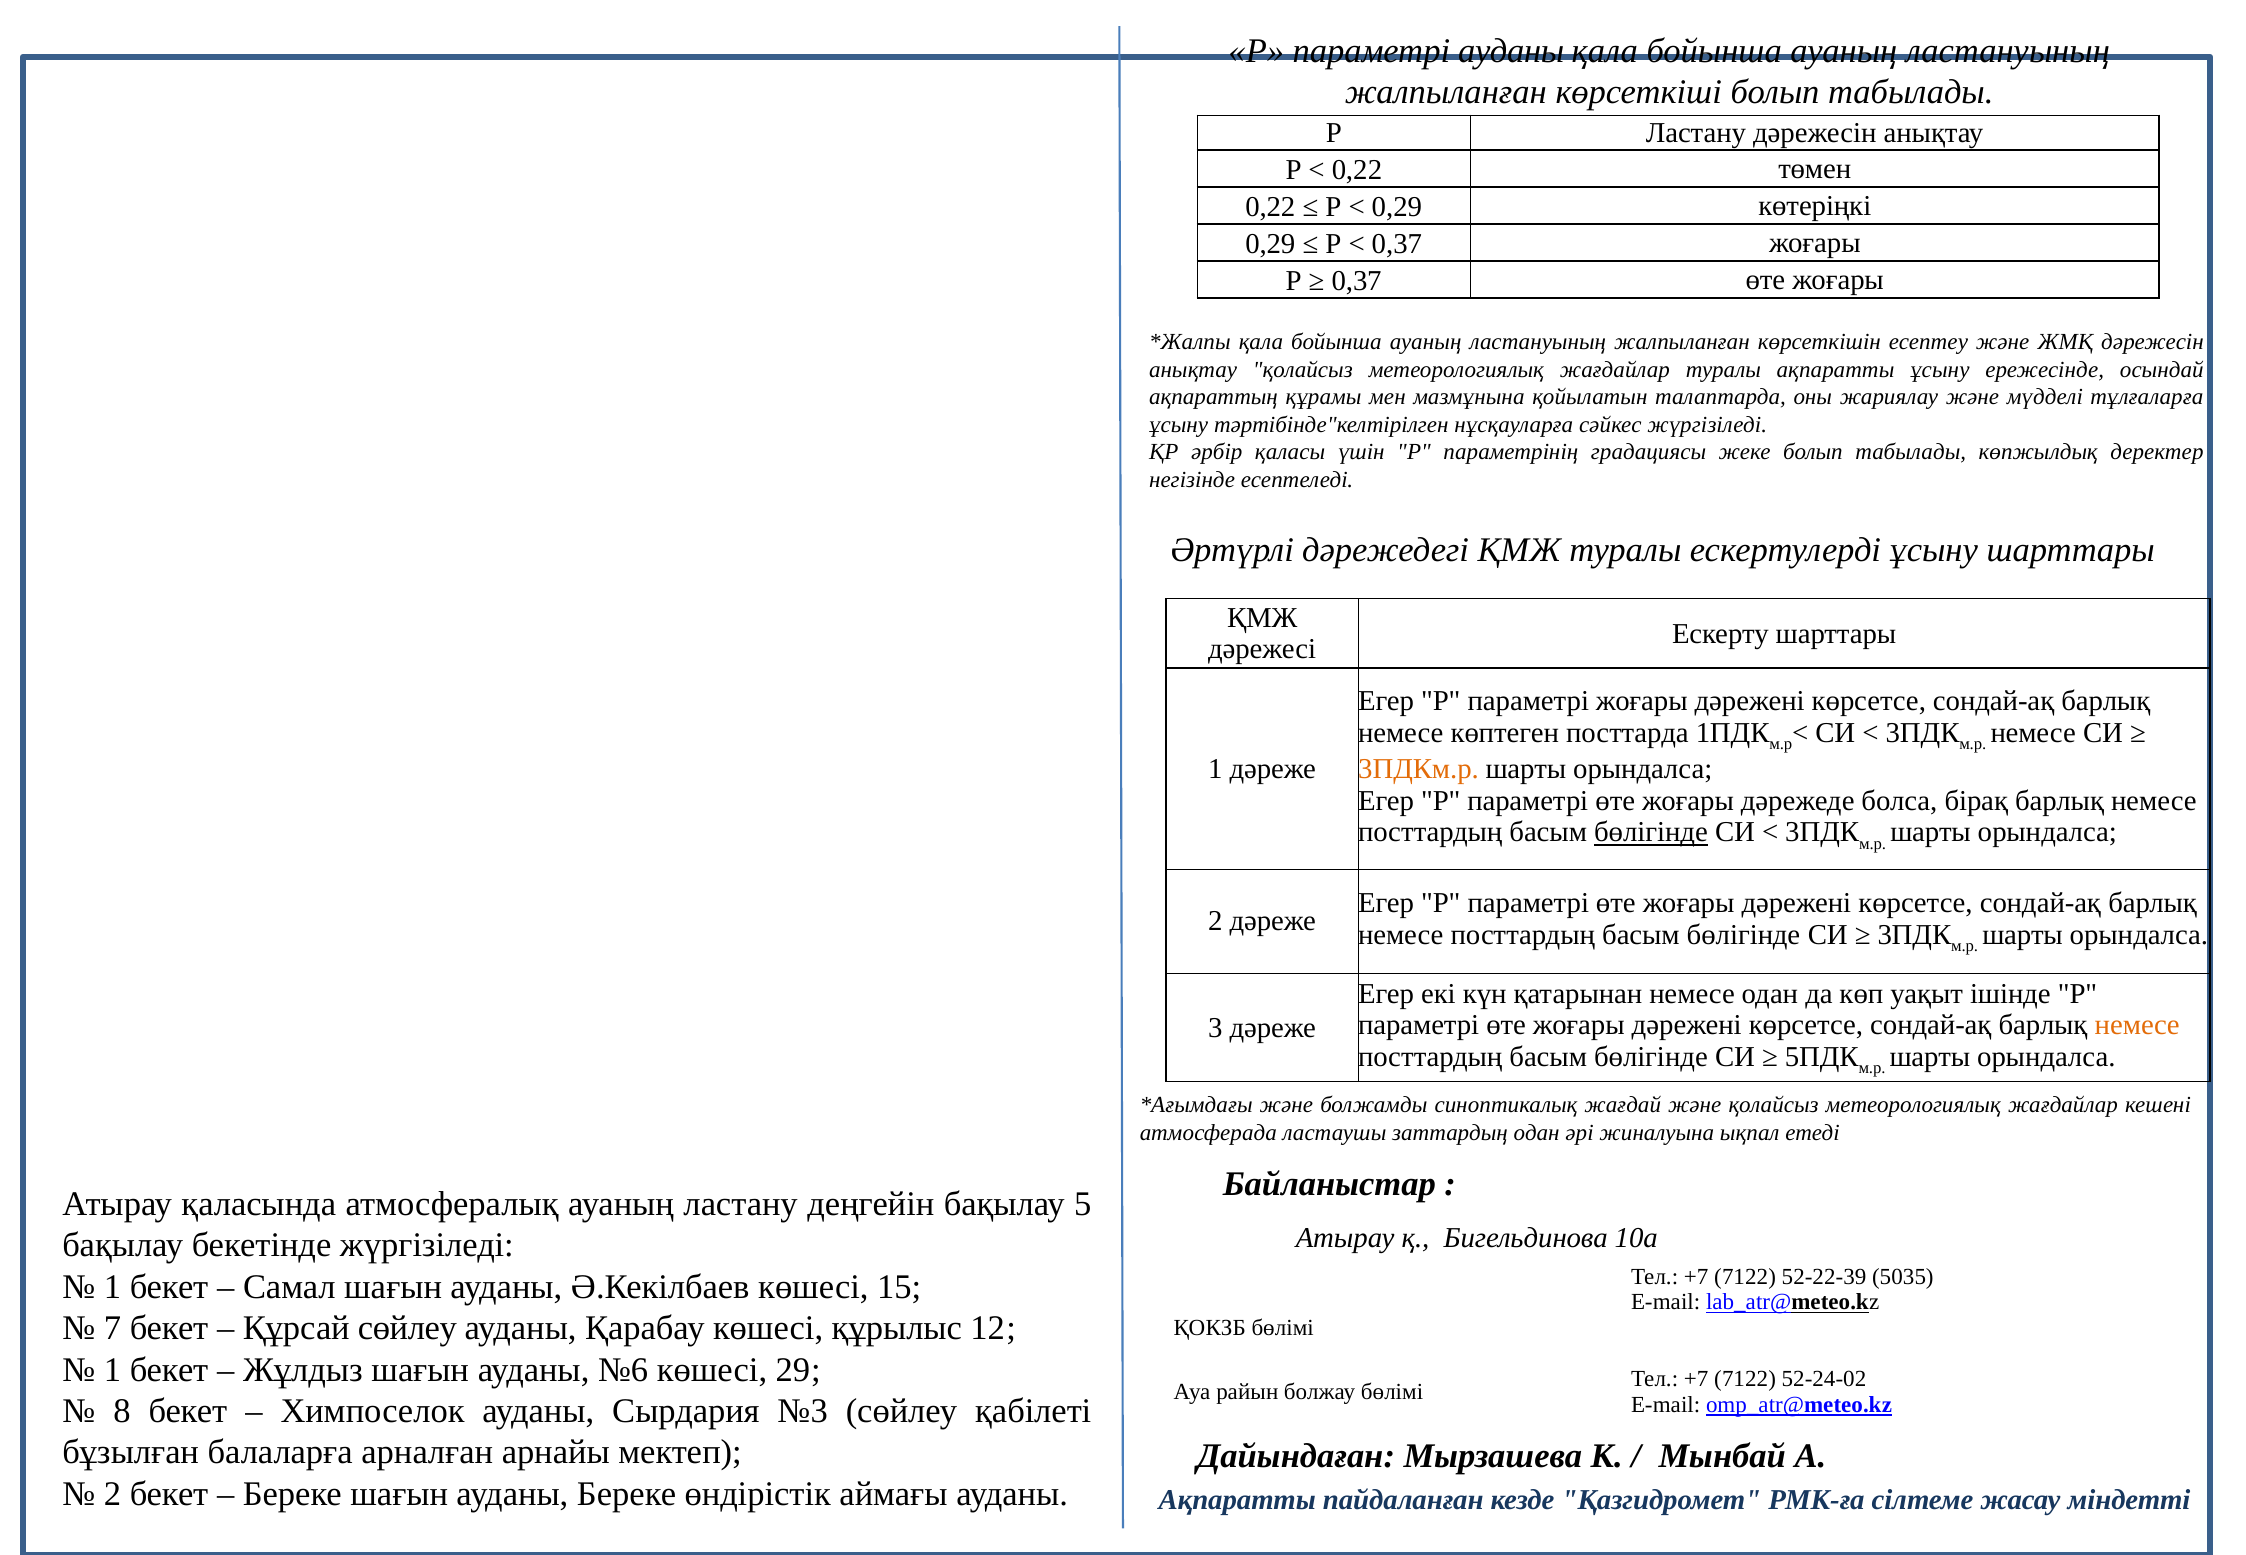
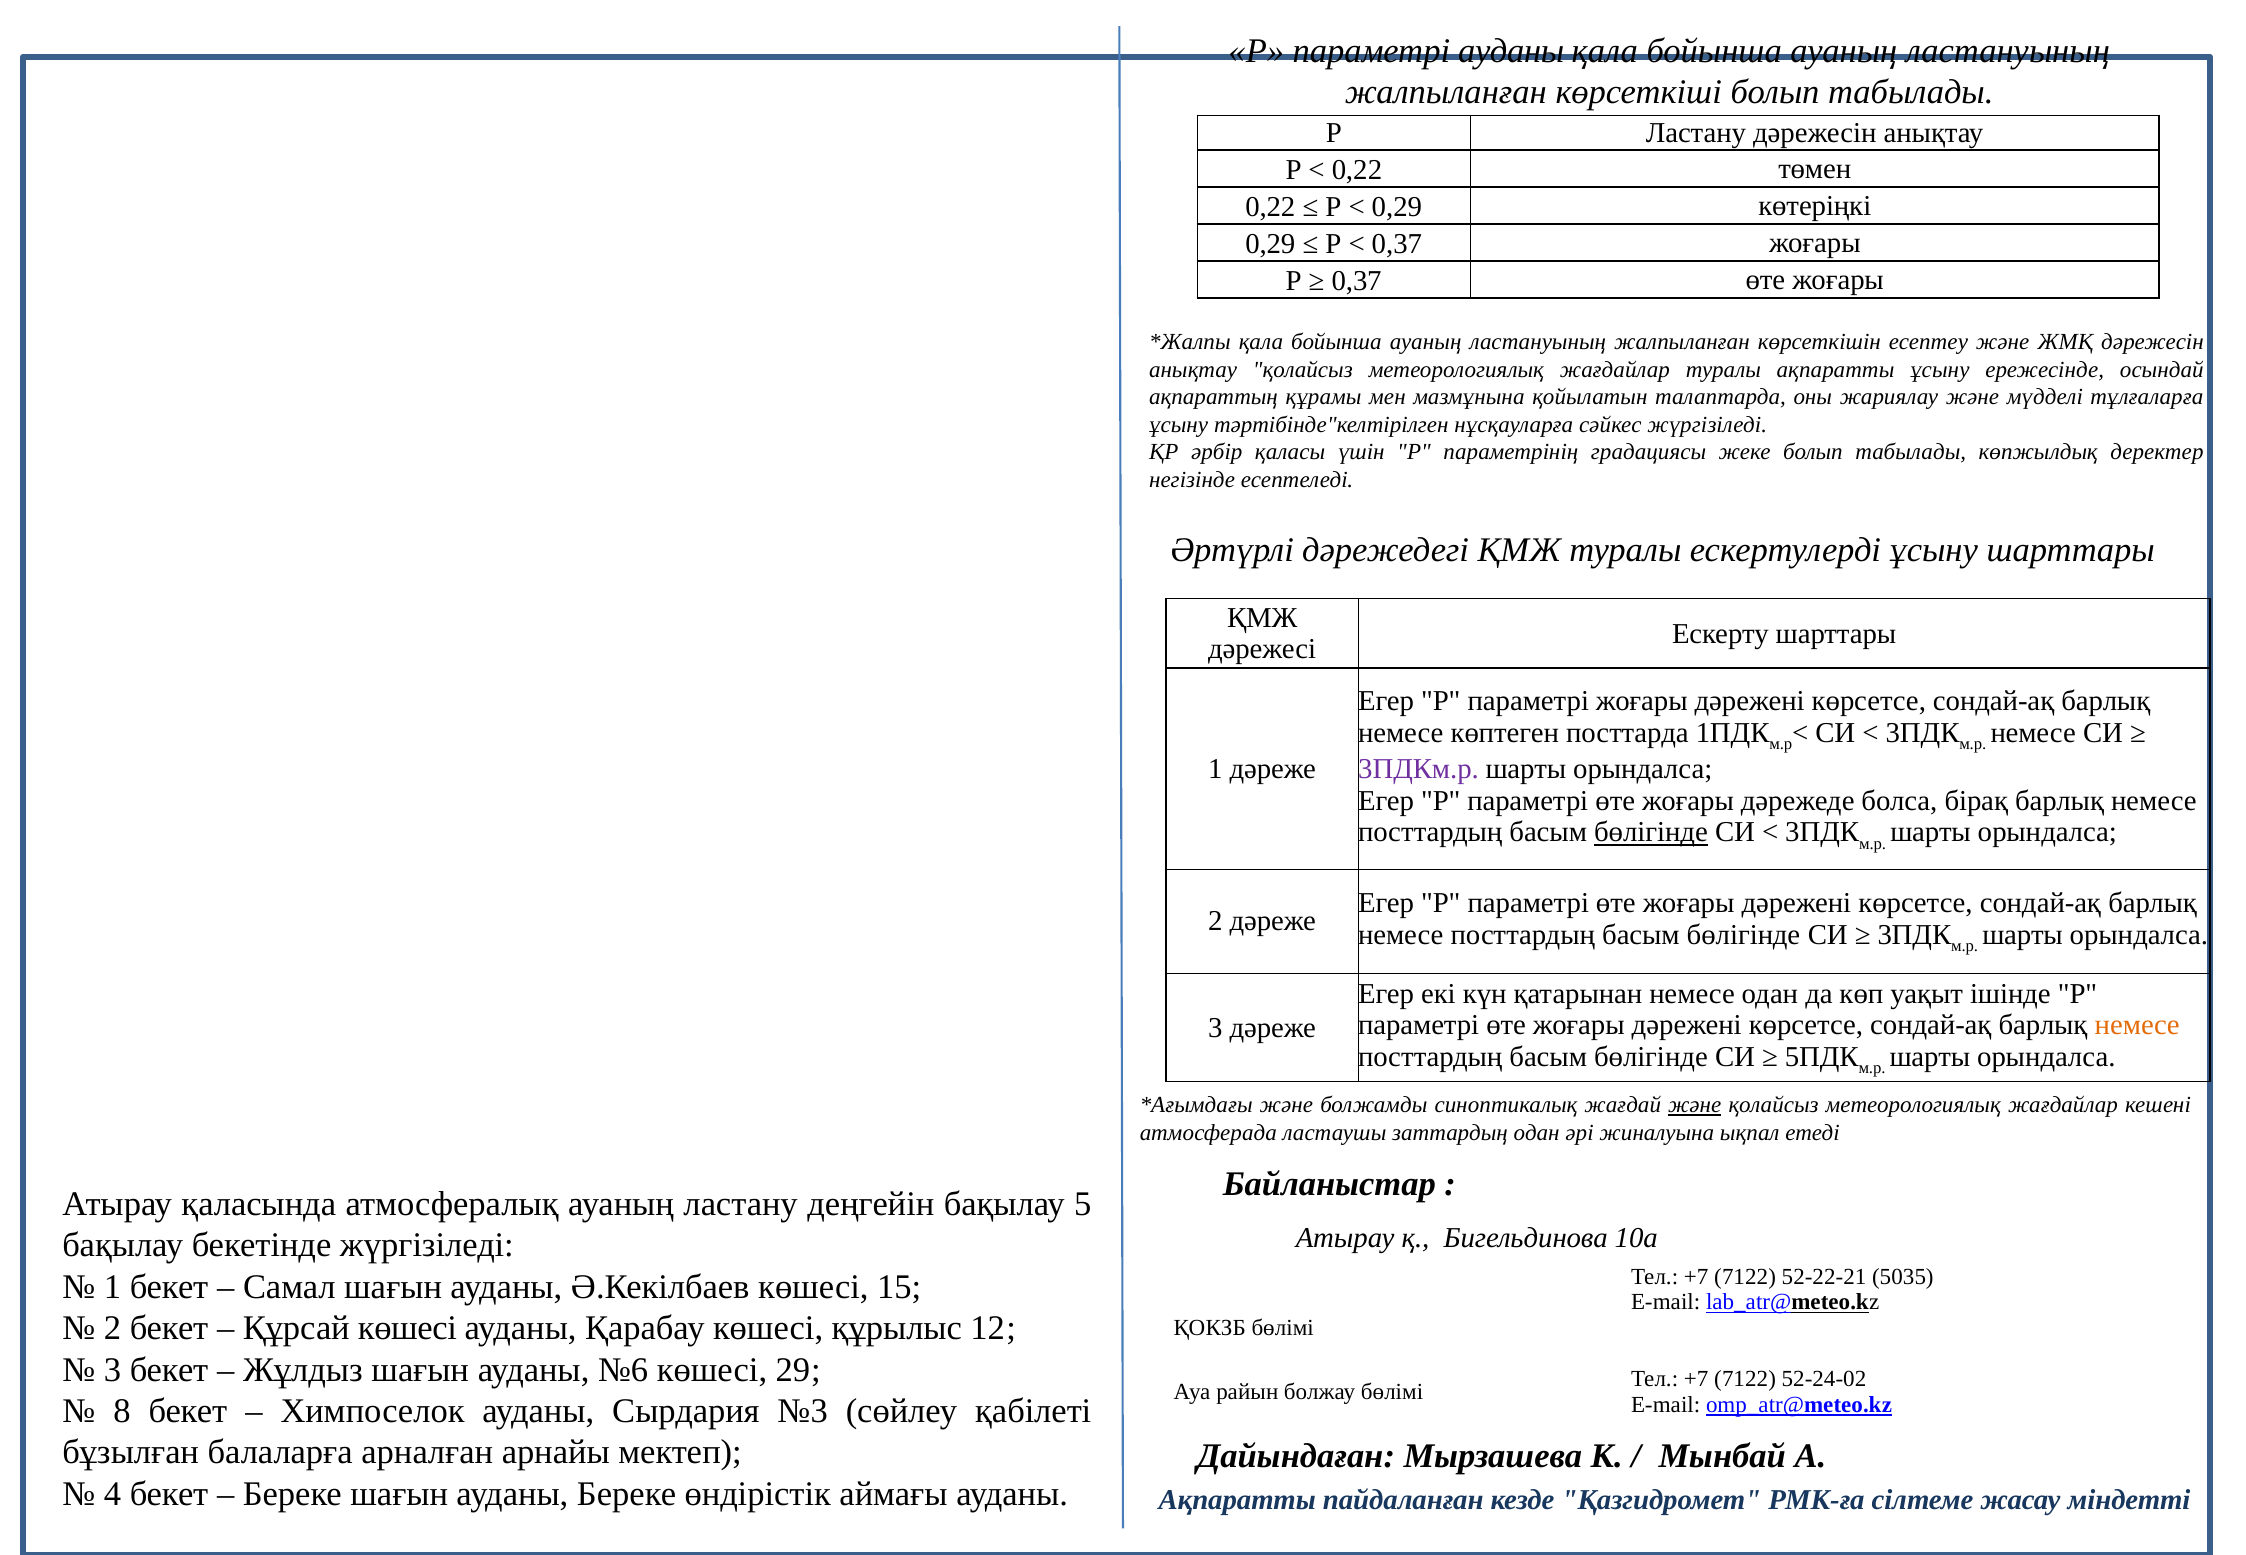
3ПДКм.р colour: orange -> purple
және at (1695, 1105) underline: none -> present
52-22-39: 52-22-39 -> 52-22-21
7 at (113, 1328): 7 -> 2
Құрсай сөйлеу: сөйлеу -> көшесі
1 at (113, 1370): 1 -> 3
2 at (113, 1494): 2 -> 4
